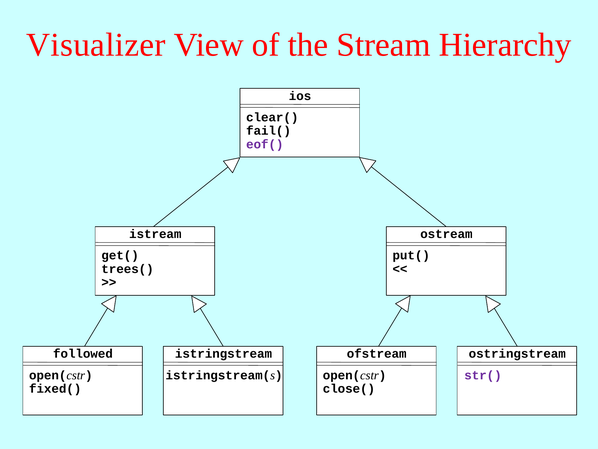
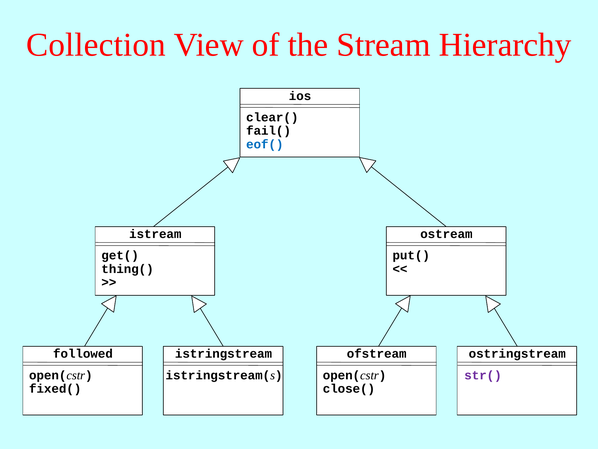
Visualizer: Visualizer -> Collection
eof( colour: purple -> blue
trees(: trees( -> thing(
